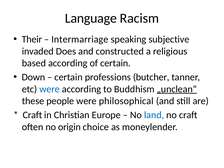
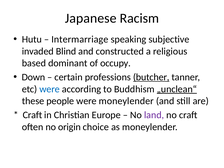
Language: Language -> Japanese
Their: Their -> Hutu
Does: Does -> Blind
based according: according -> dominant
of certain: certain -> occupy
butcher underline: none -> present
were philosophical: philosophical -> moneylender
land colour: blue -> purple
